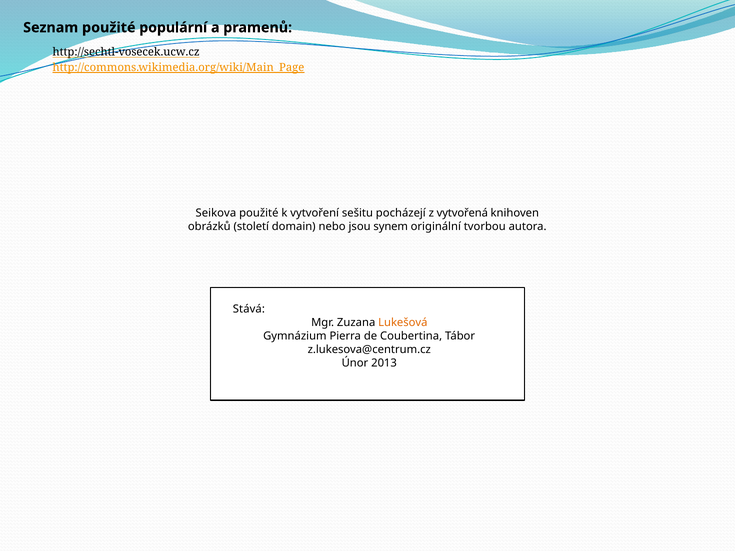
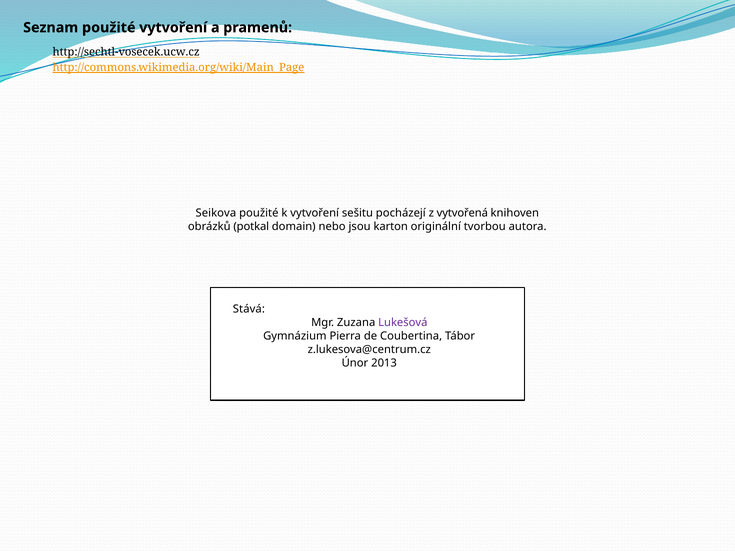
použité populární: populární -> vytvoření
století: století -> potkal
synem: synem -> karton
Lukešová colour: orange -> purple
